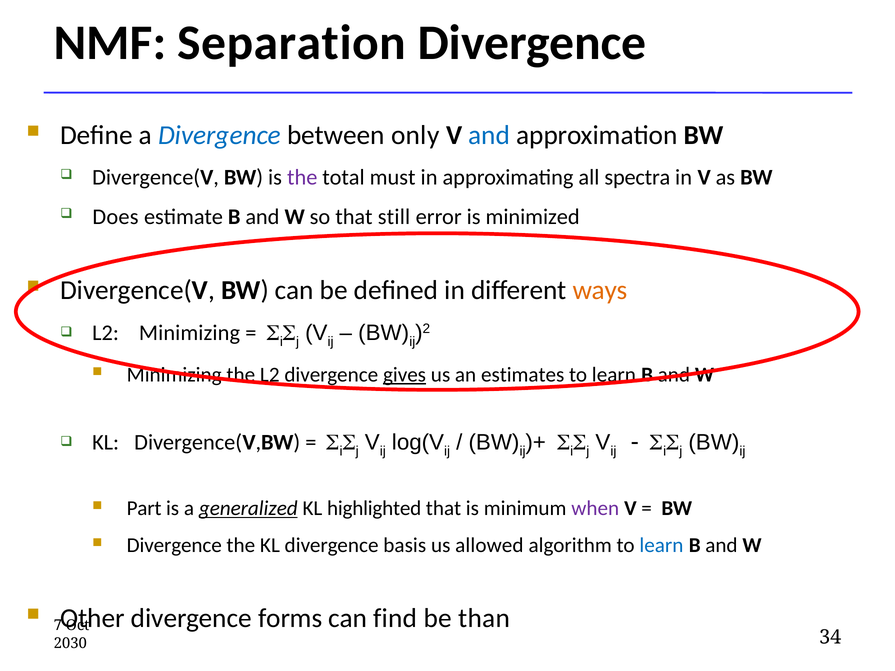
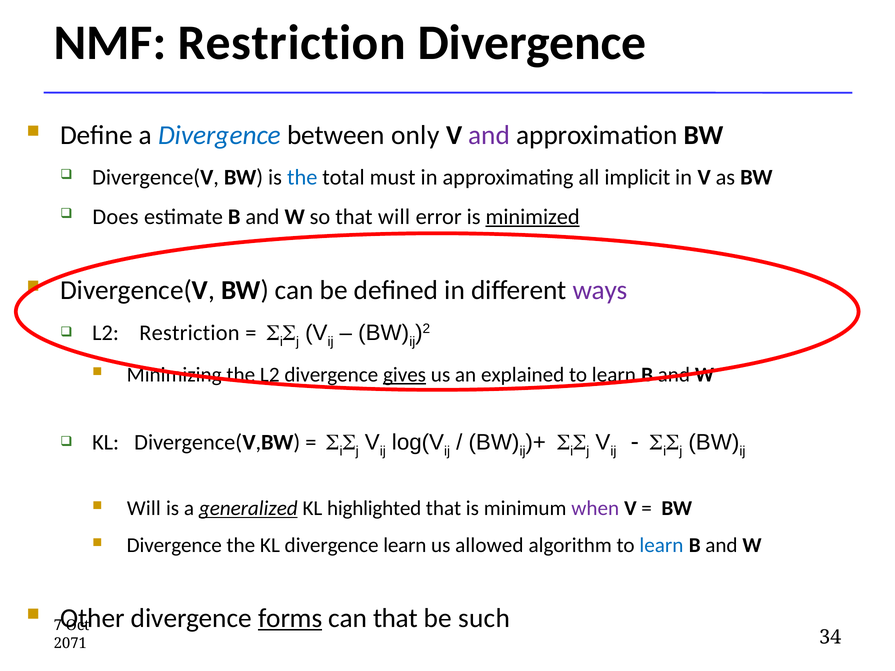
NMF Separation: Separation -> Restriction
and at (489, 135) colour: blue -> purple
the at (302, 177) colour: purple -> blue
spectra: spectra -> implicit
that still: still -> will
minimized underline: none -> present
ways colour: orange -> purple
L2 Minimizing: Minimizing -> Restriction
estimates: estimates -> explained
Part at (144, 509): Part -> Will
divergence basis: basis -> learn
forms underline: none -> present
can find: find -> that
than: than -> such
2030: 2030 -> 2071
